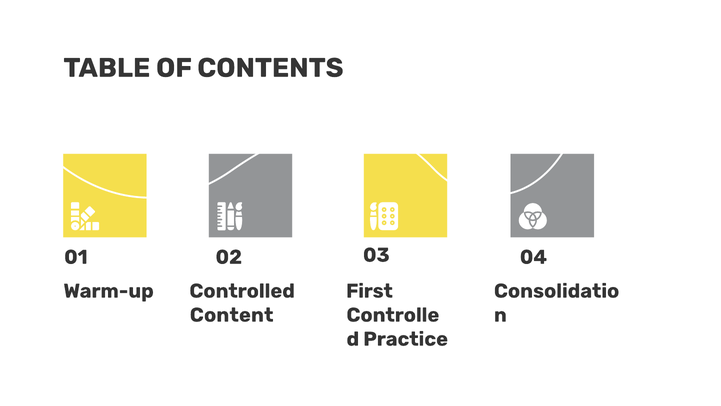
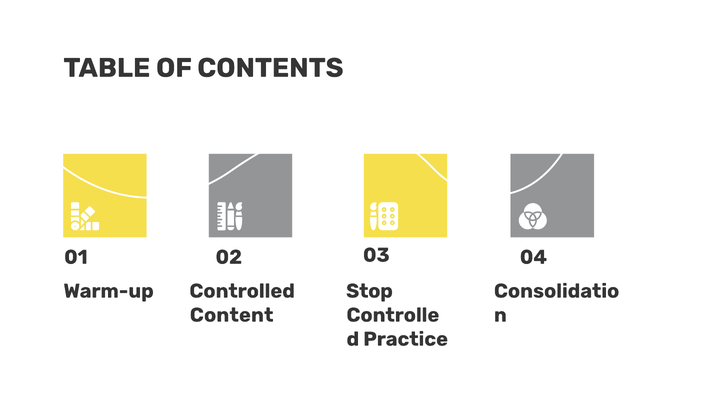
First: First -> Stop
